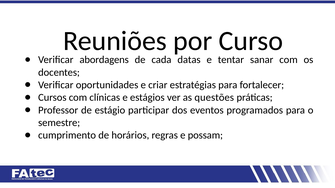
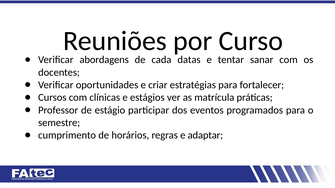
questões: questões -> matrícula
possam: possam -> adaptar
